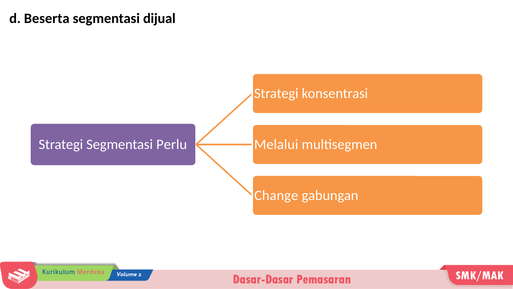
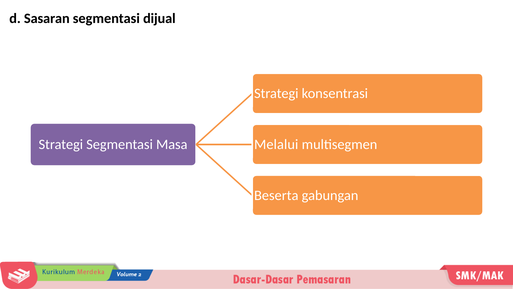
Beserta: Beserta -> Sasaran
Perlu: Perlu -> Masa
Change: Change -> Beserta
